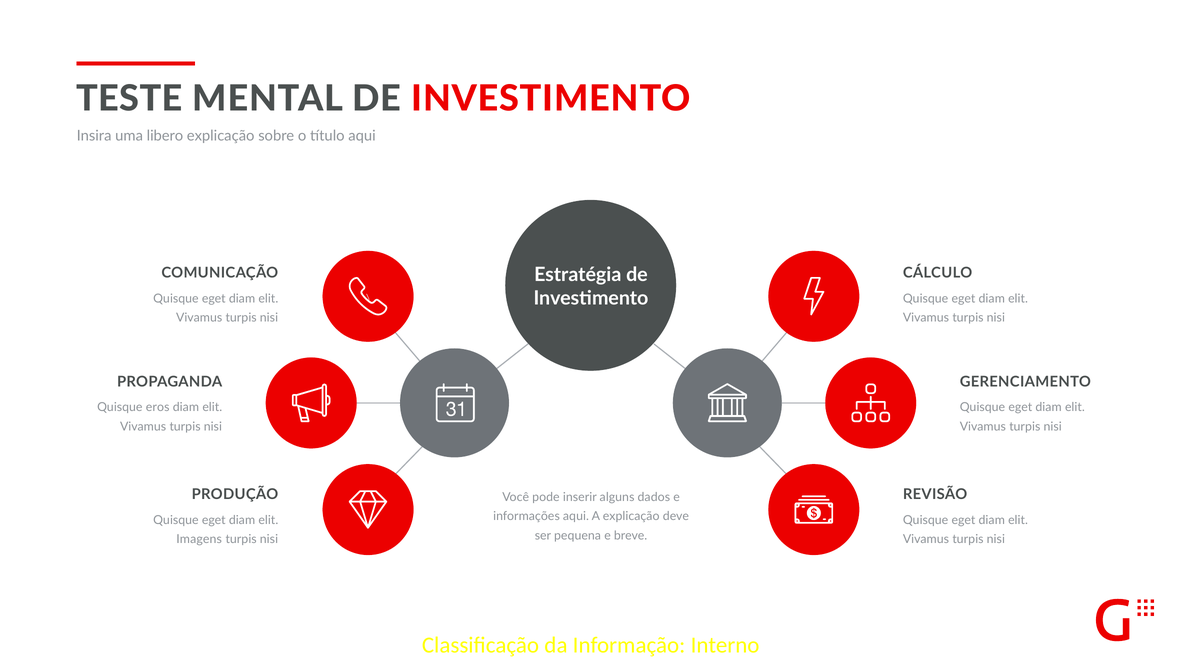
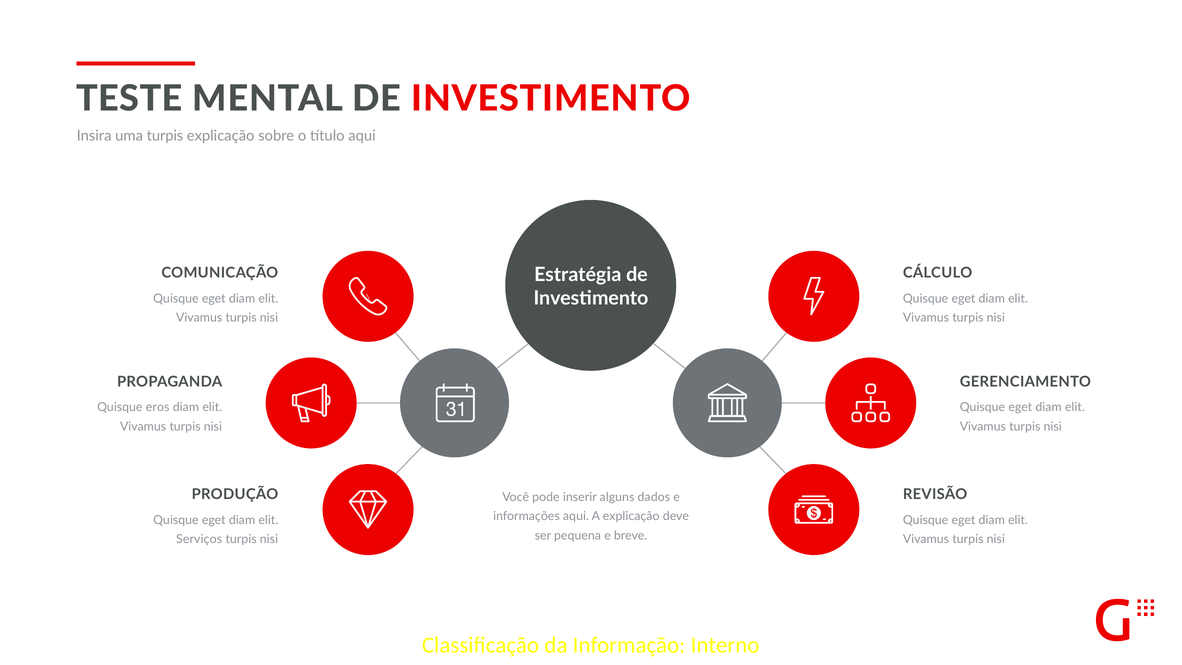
uma libero: libero -> turpis
Imagens: Imagens -> Serviços
